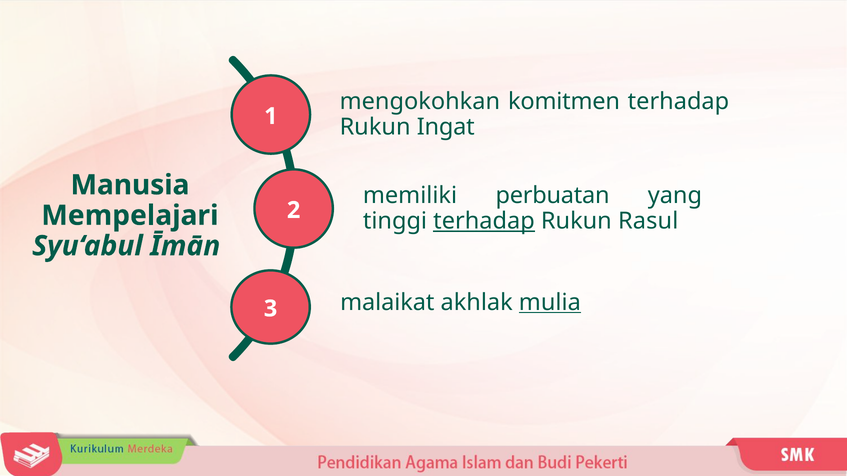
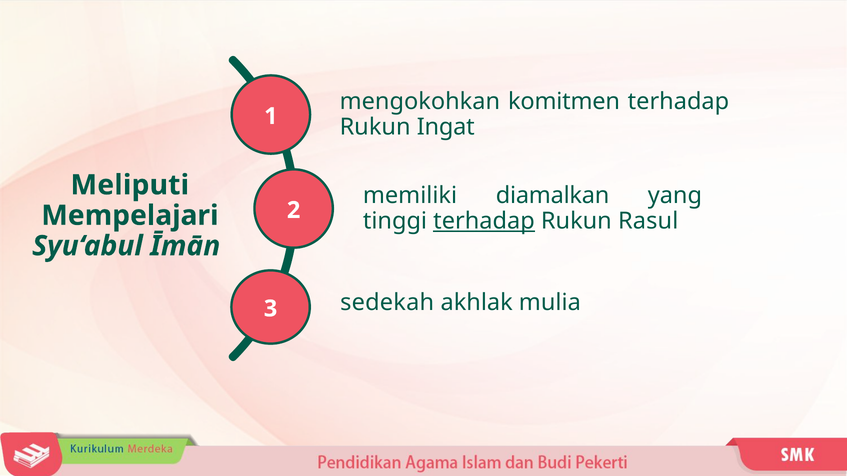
Manusia: Manusia -> Meliputi
perbuatan: perbuatan -> diamalkan
malaikat: malaikat -> sedekah
mulia underline: present -> none
